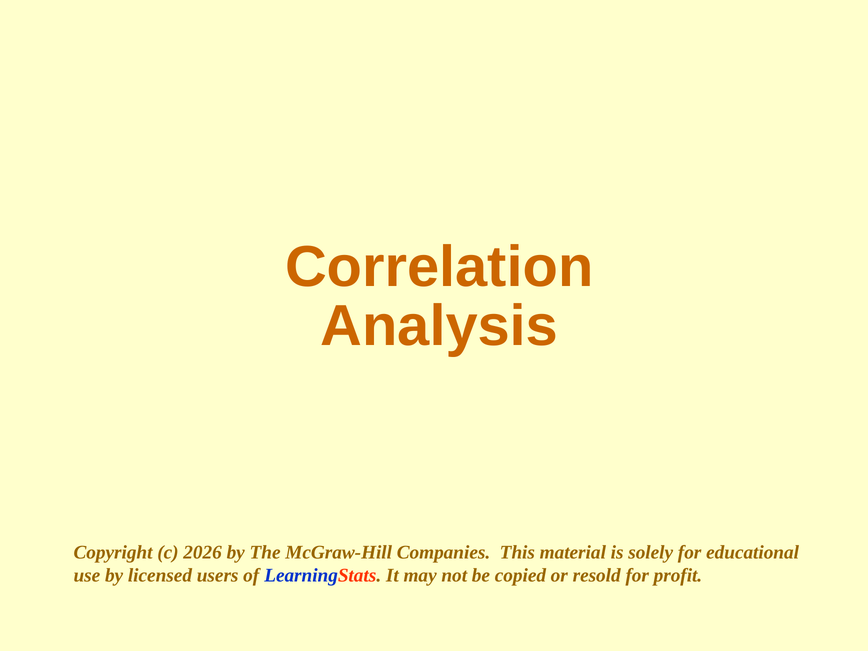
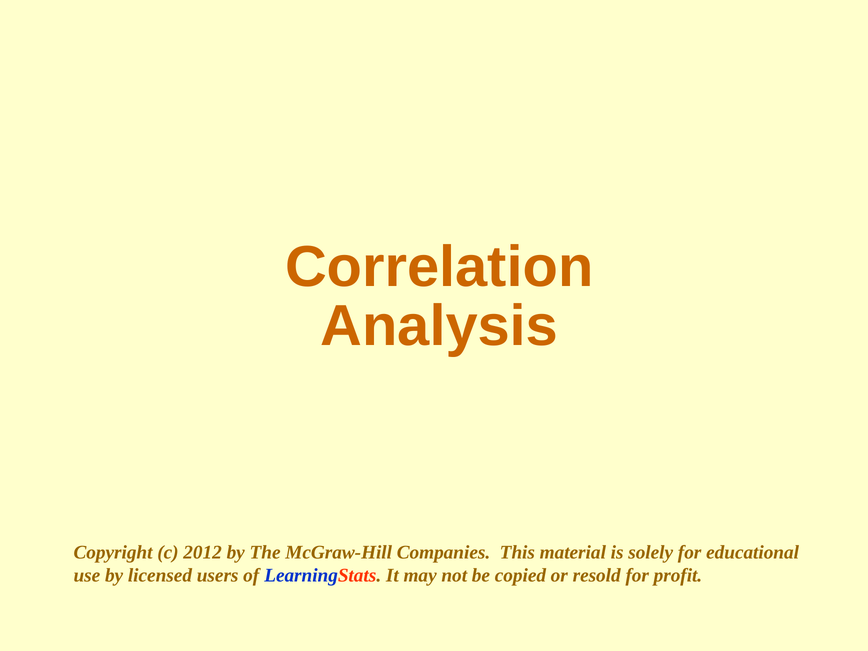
2026: 2026 -> 2012
